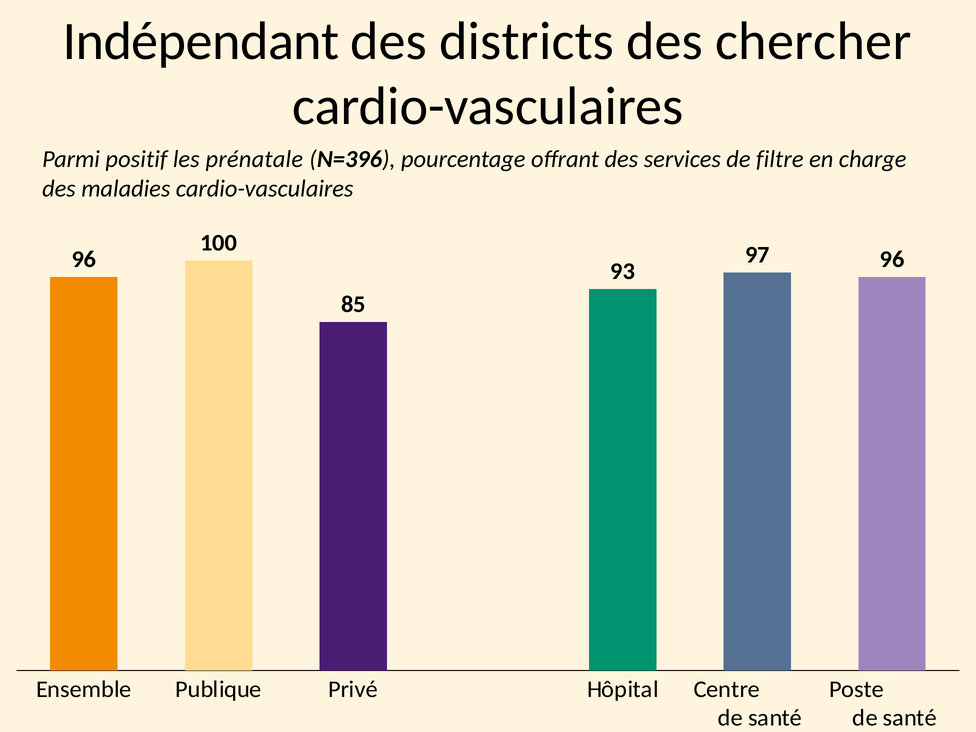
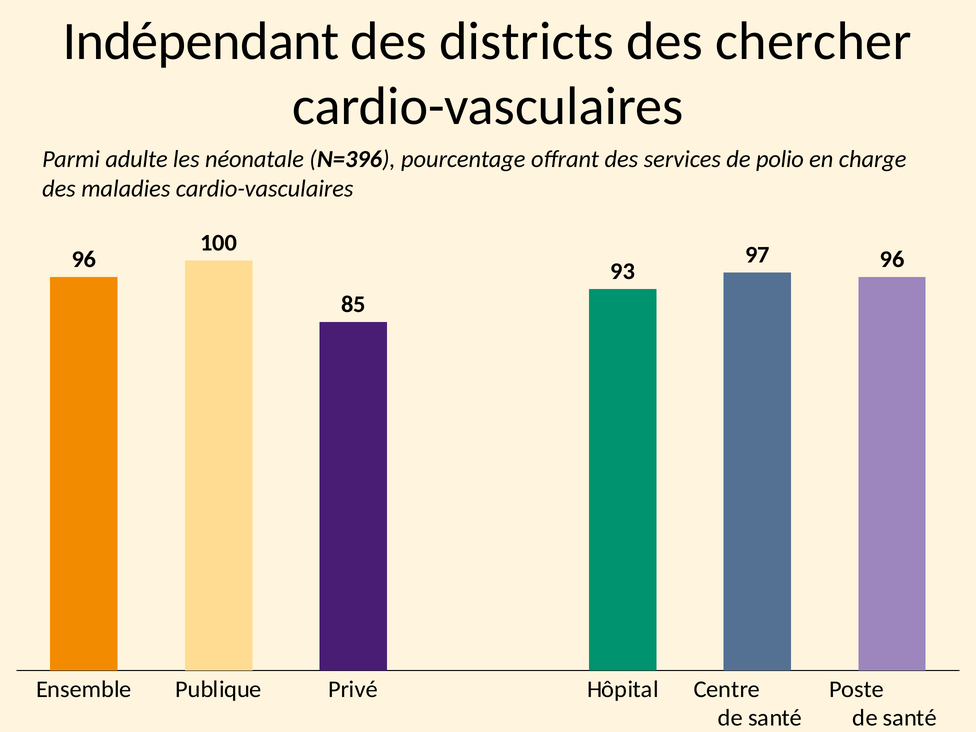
positif: positif -> adulte
prénatale: prénatale -> néonatale
filtre: filtre -> polio
